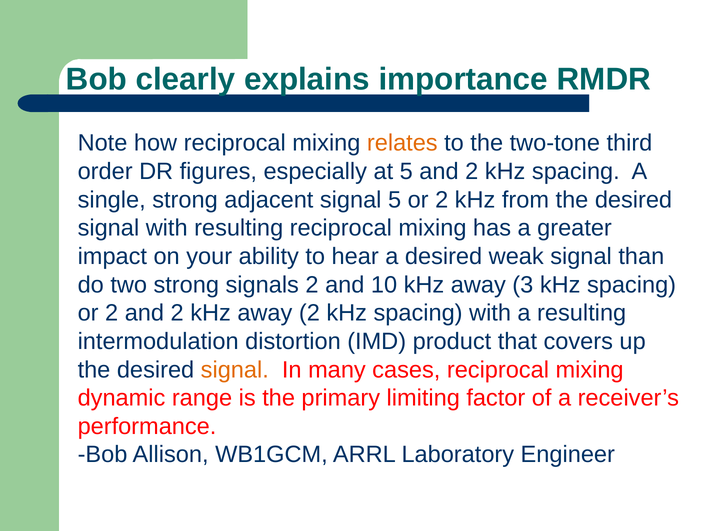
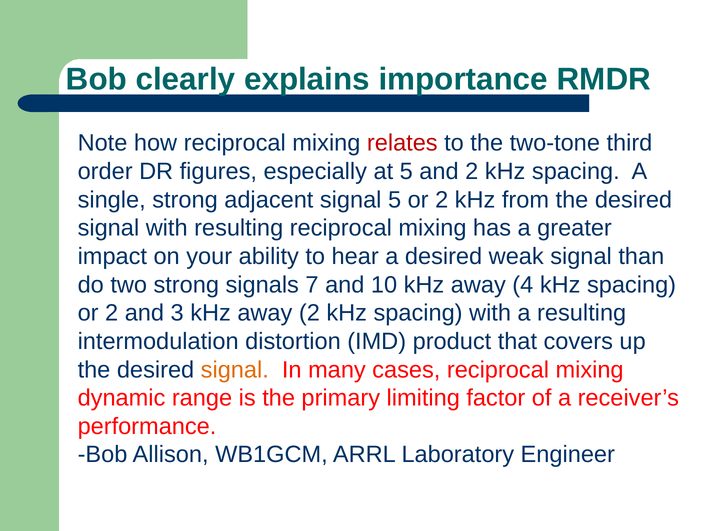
relates colour: orange -> red
signals 2: 2 -> 7
3: 3 -> 4
2 and 2: 2 -> 3
